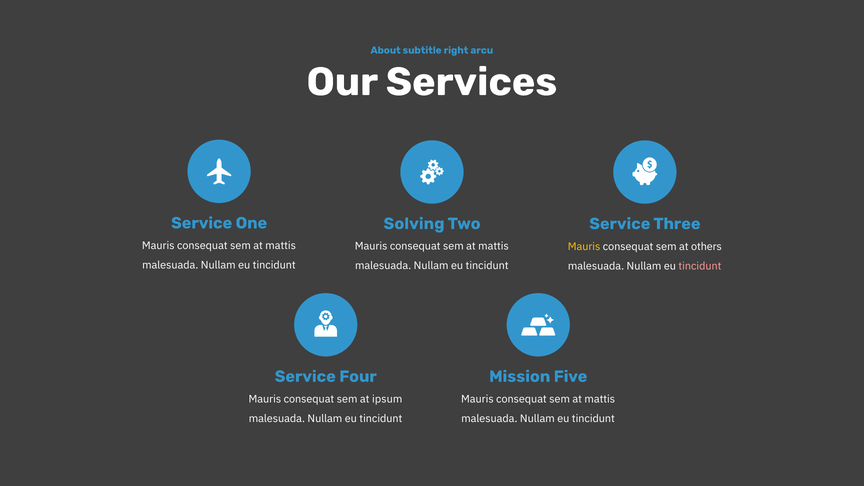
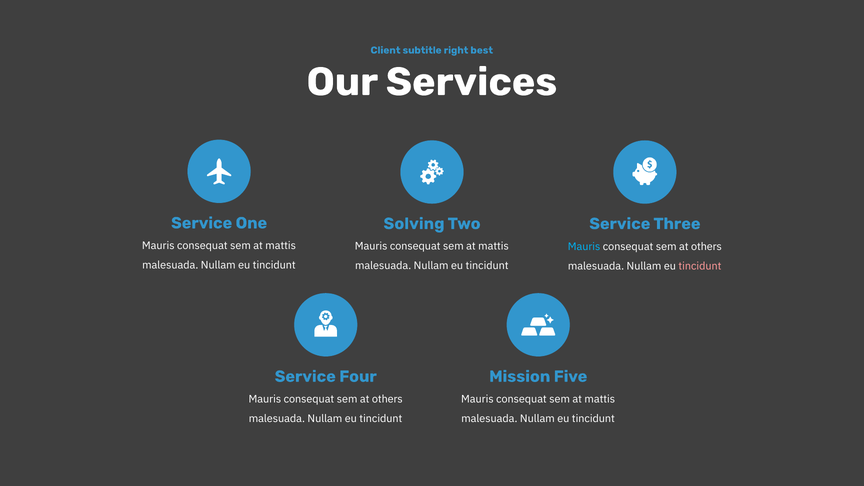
About: About -> Client
arcu: arcu -> best
Mauris at (584, 247) colour: yellow -> light blue
ipsum at (387, 399): ipsum -> others
